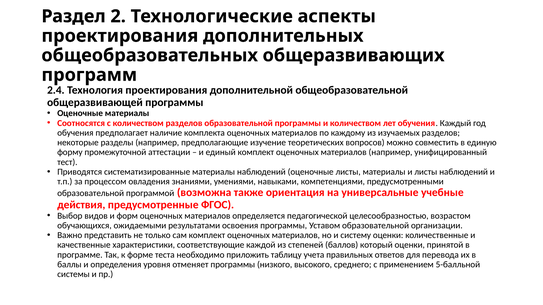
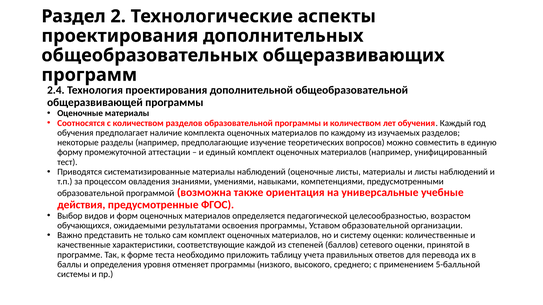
который: который -> сетевого
